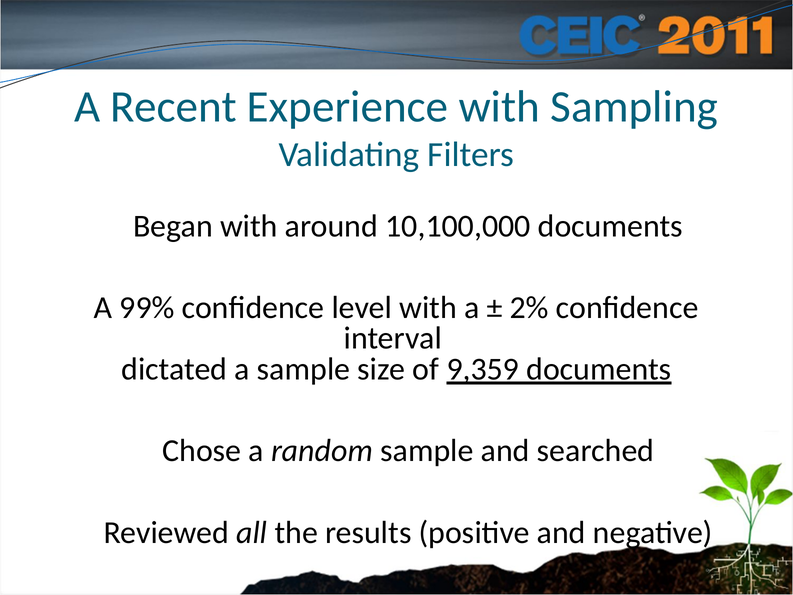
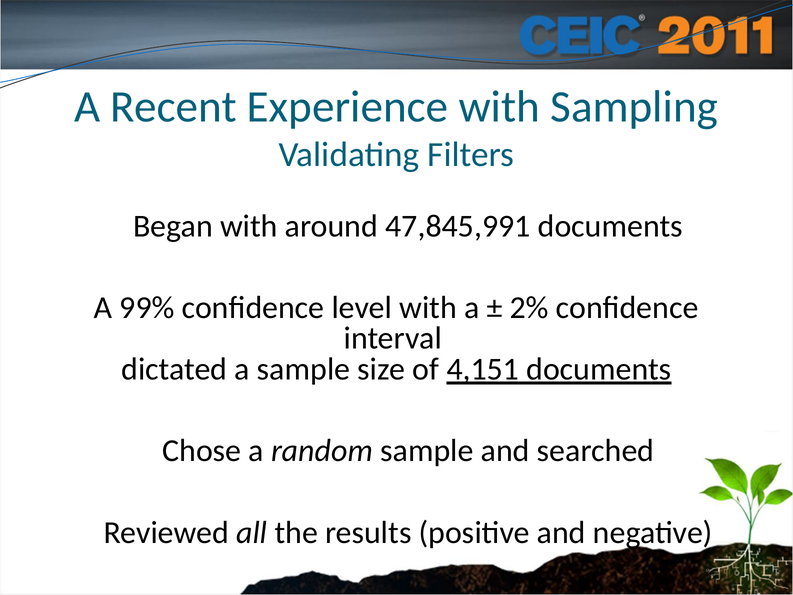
10,100,000: 10,100,000 -> 47,845,991
9,359: 9,359 -> 4,151
